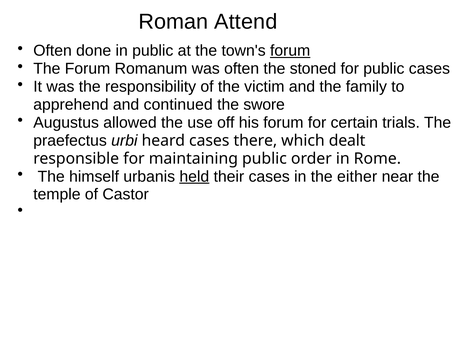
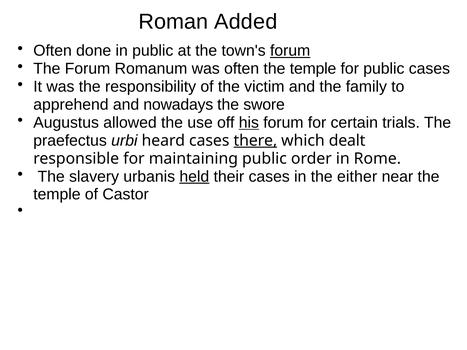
Attend: Attend -> Added
often the stoned: stoned -> temple
continued: continued -> nowadays
his underline: none -> present
there underline: none -> present
himself: himself -> slavery
